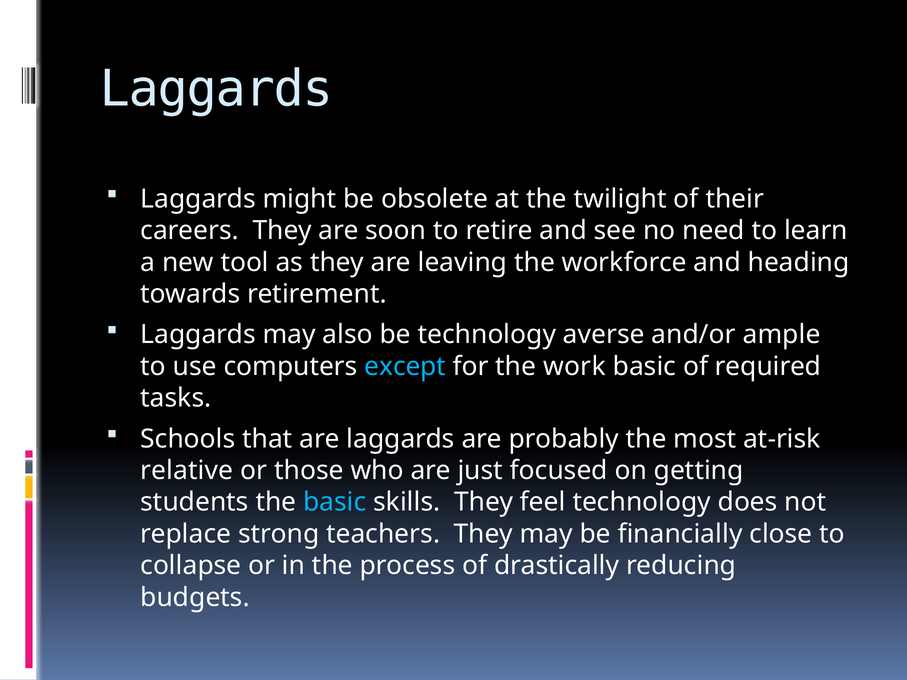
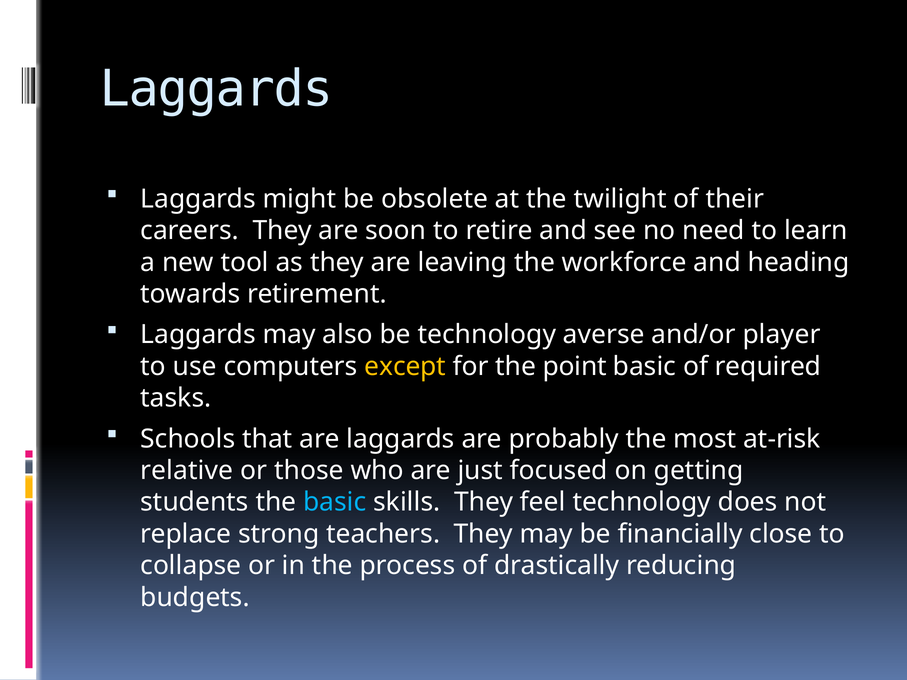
ample: ample -> player
except colour: light blue -> yellow
work: work -> point
